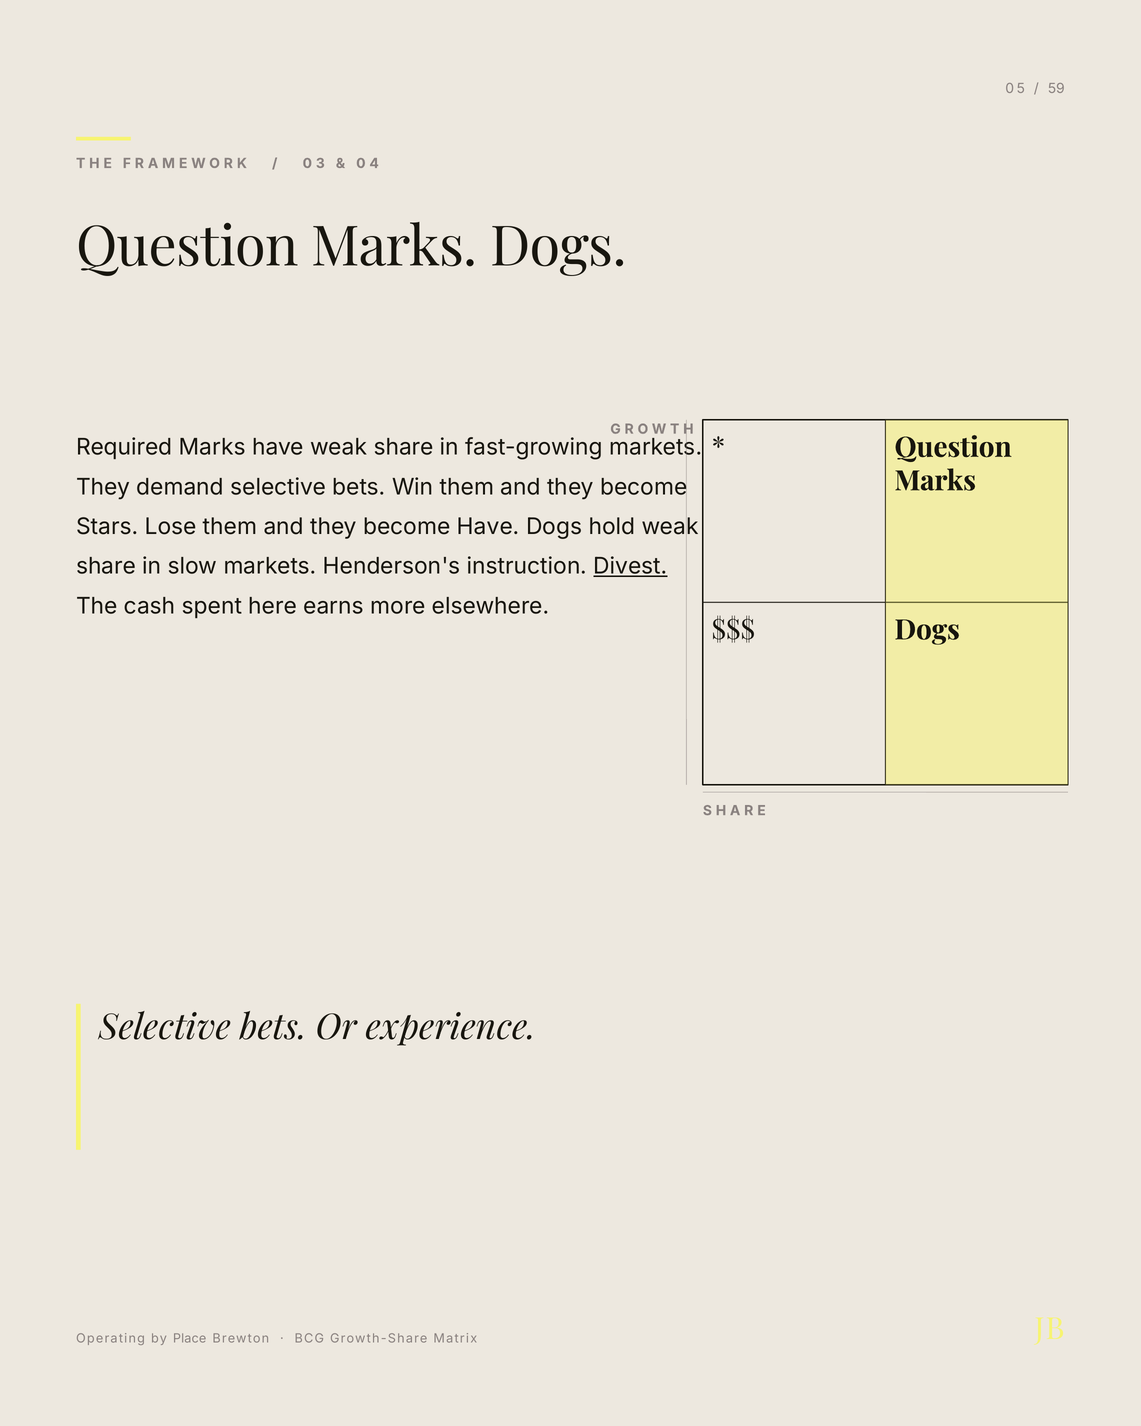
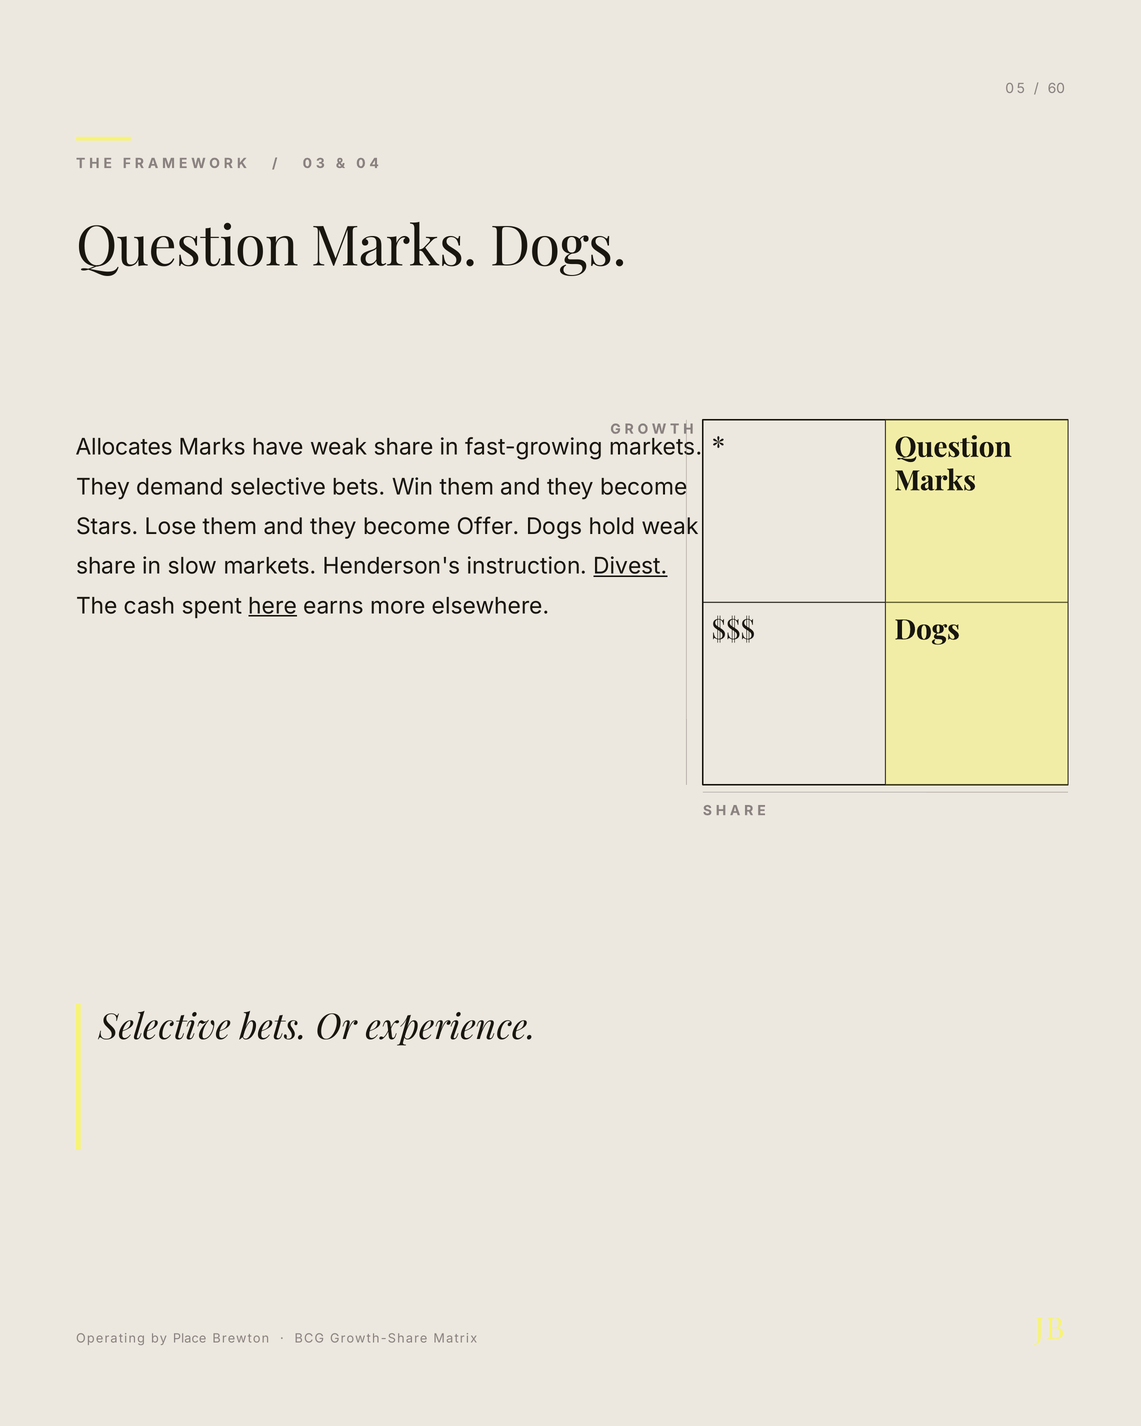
59: 59 -> 60
Required: Required -> Allocates
become Have: Have -> Offer
here underline: none -> present
